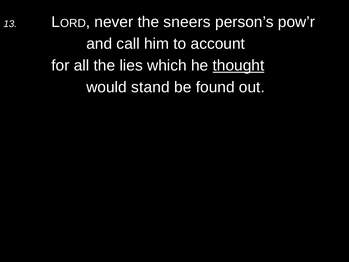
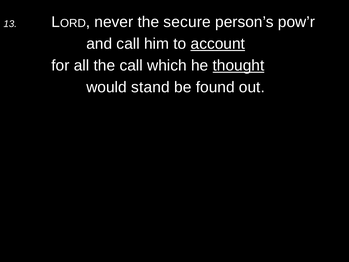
sneers: sneers -> secure
account underline: none -> present
the lies: lies -> call
